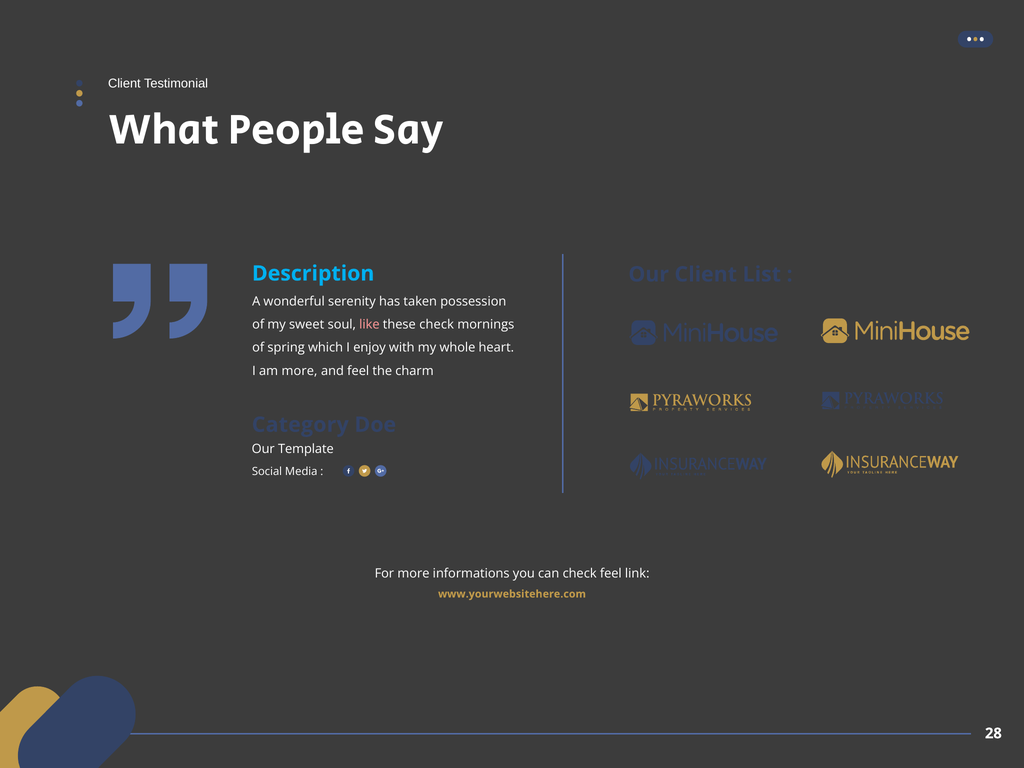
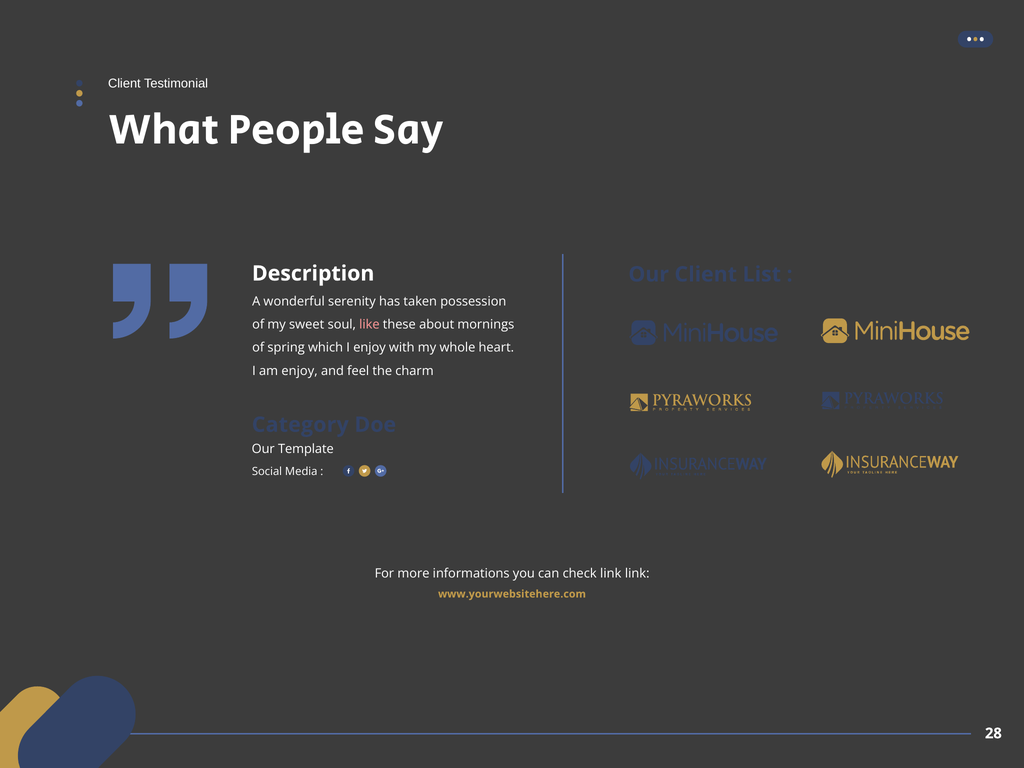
Description colour: light blue -> white
these check: check -> about
am more: more -> enjoy
check feel: feel -> link
